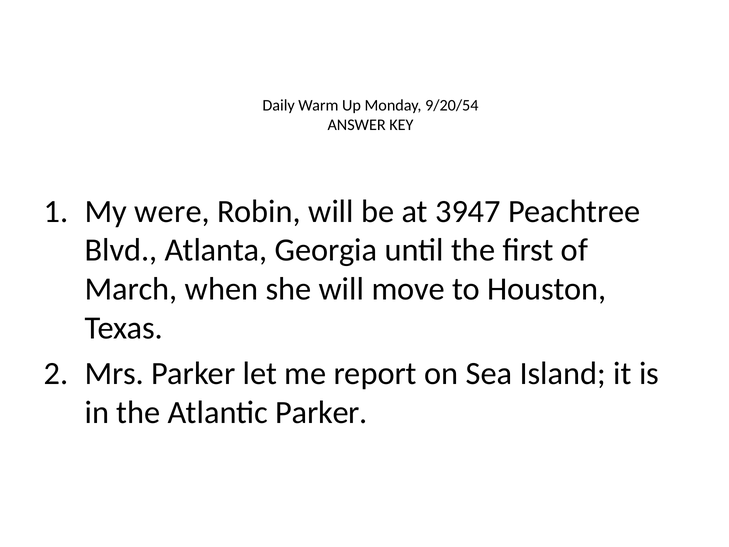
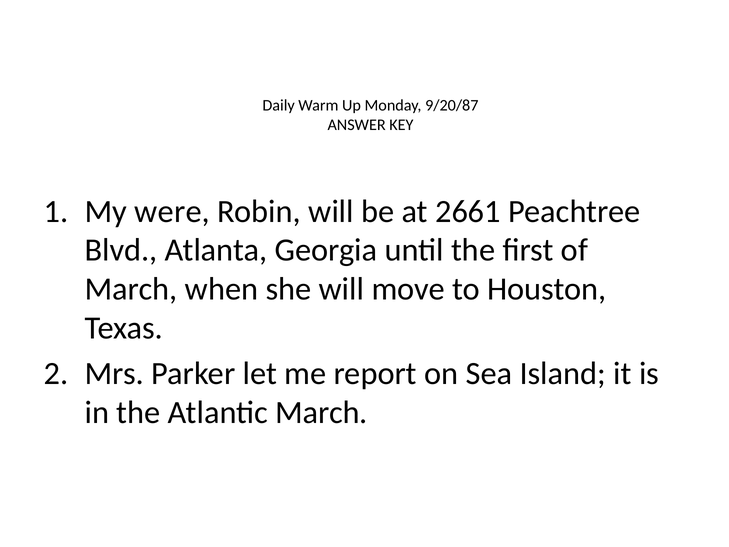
9/20/54: 9/20/54 -> 9/20/87
3947: 3947 -> 2661
Atlantic Parker: Parker -> March
